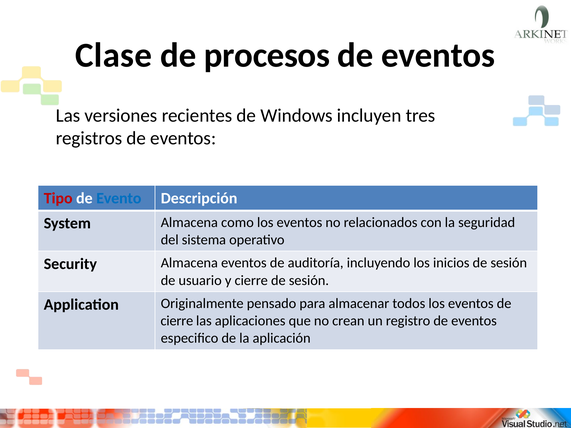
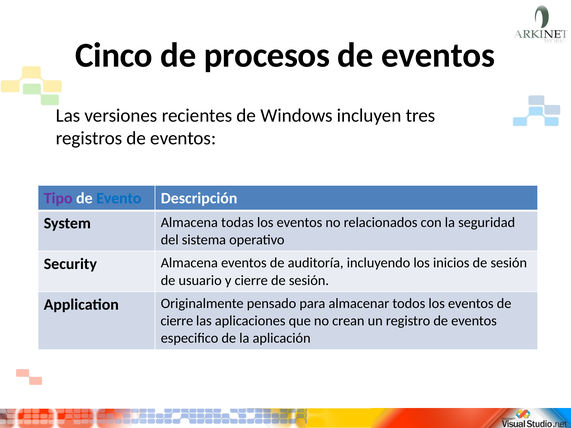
Clase: Clase -> Cinco
Tipo colour: red -> purple
como: como -> todas
